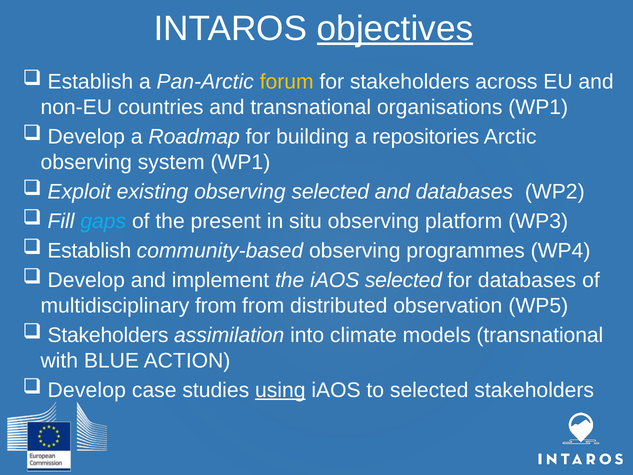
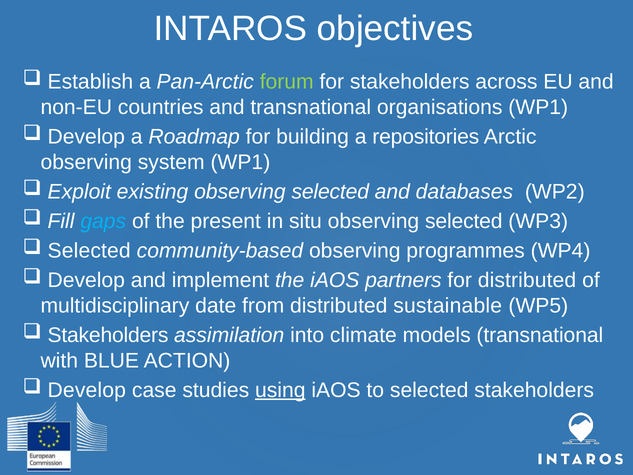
objectives underline: present -> none
forum colour: yellow -> light green
situ observing platform: platform -> selected
Establish at (89, 251): Establish -> Selected
iAOS selected: selected -> partners
for databases: databases -> distributed
multidisciplinary from: from -> date
observation: observation -> sustainable
